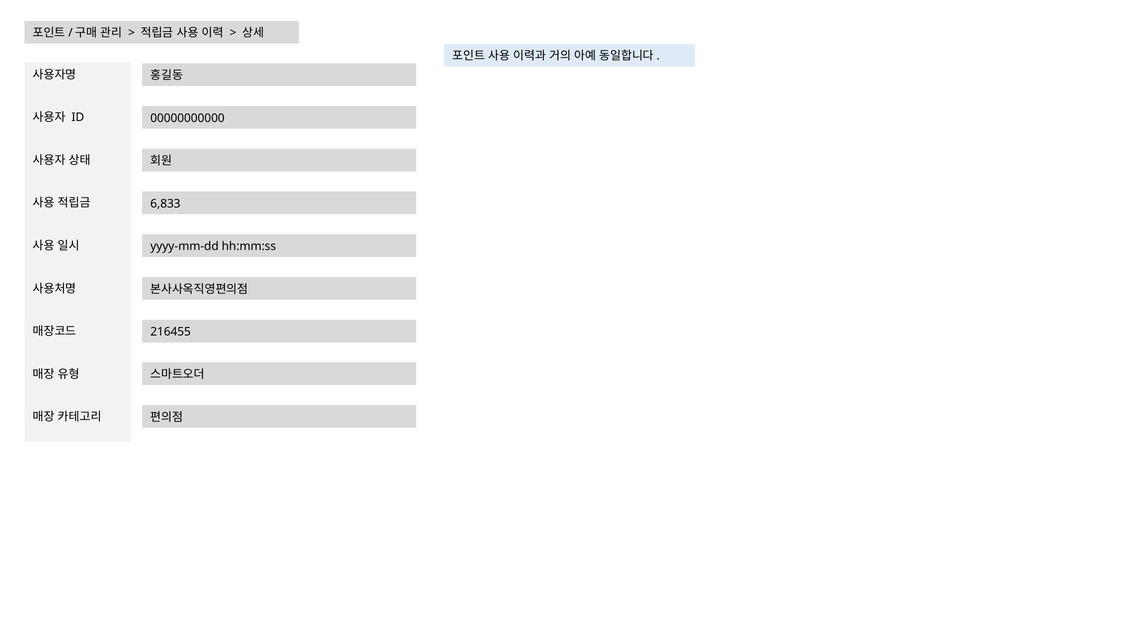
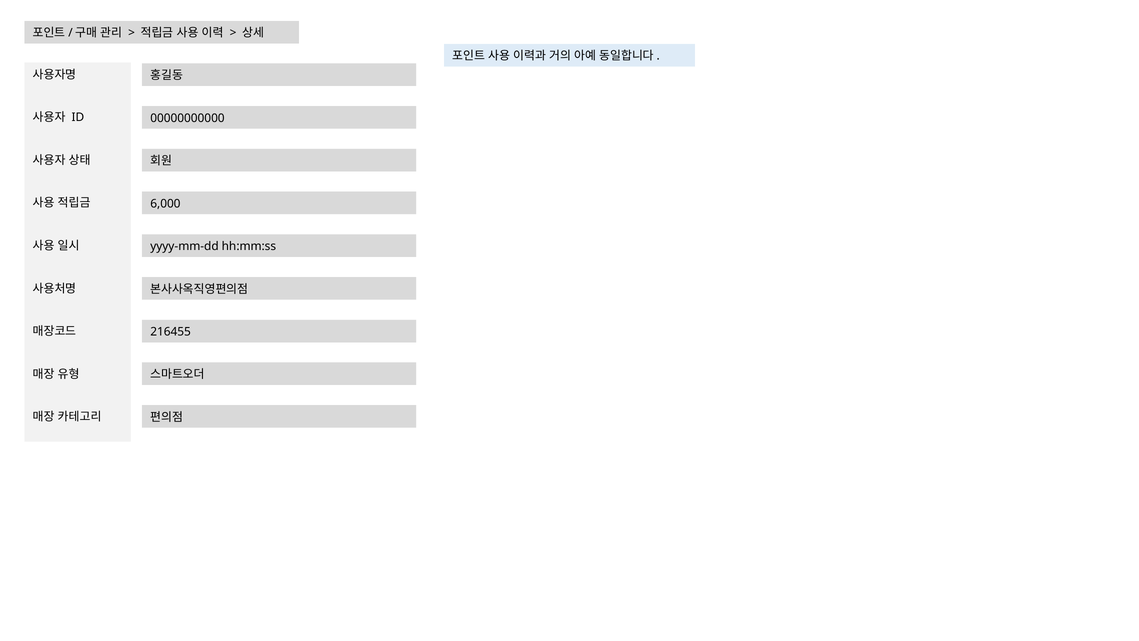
6,833: 6,833 -> 6,000
